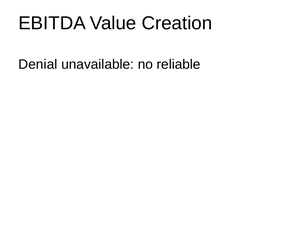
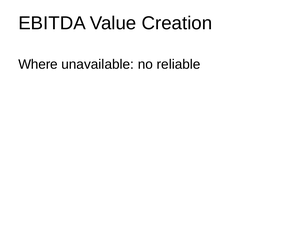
Denial: Denial -> Where
